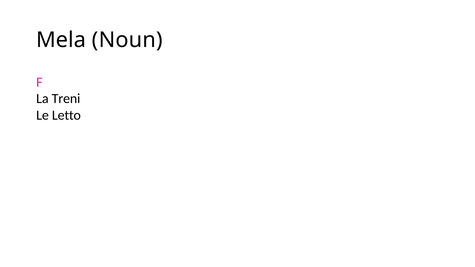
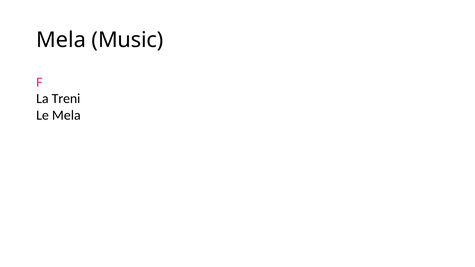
Noun: Noun -> Music
Le Letto: Letto -> Mela
